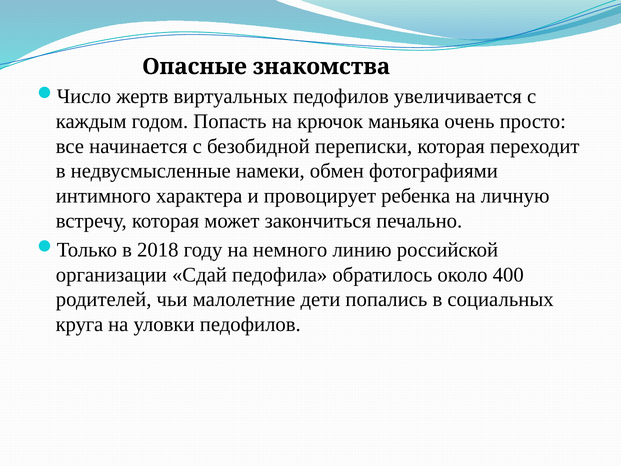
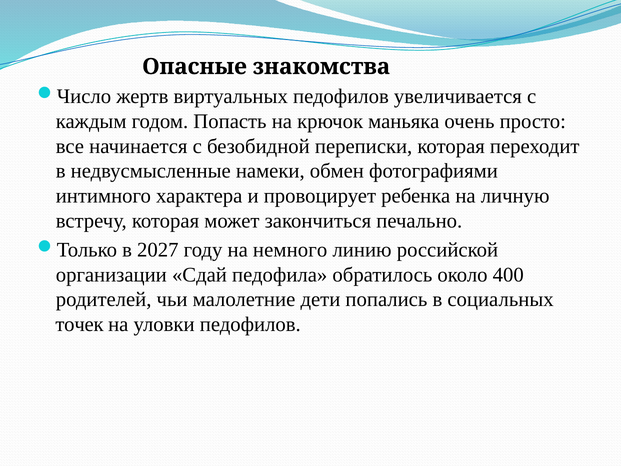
2018: 2018 -> 2027
круга: круга -> точек
